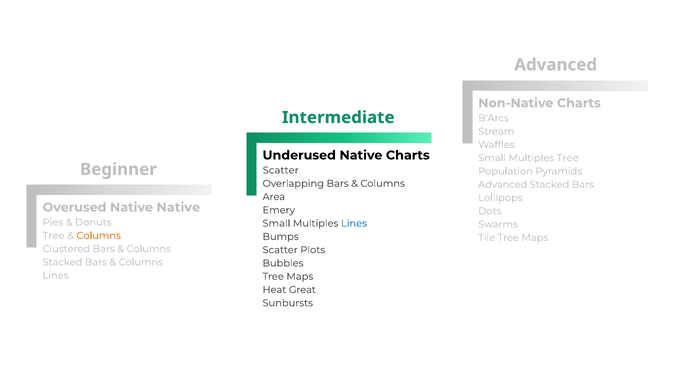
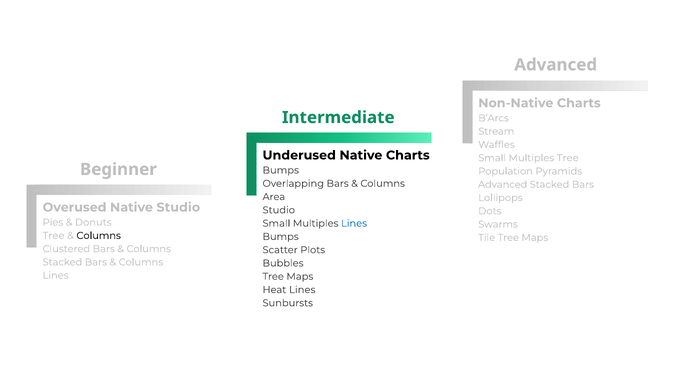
Scatter at (281, 170): Scatter -> Bumps
Native Native: Native -> Studio
Emery at (279, 210): Emery -> Studio
Columns at (99, 236) colour: orange -> black
Heat Great: Great -> Lines
